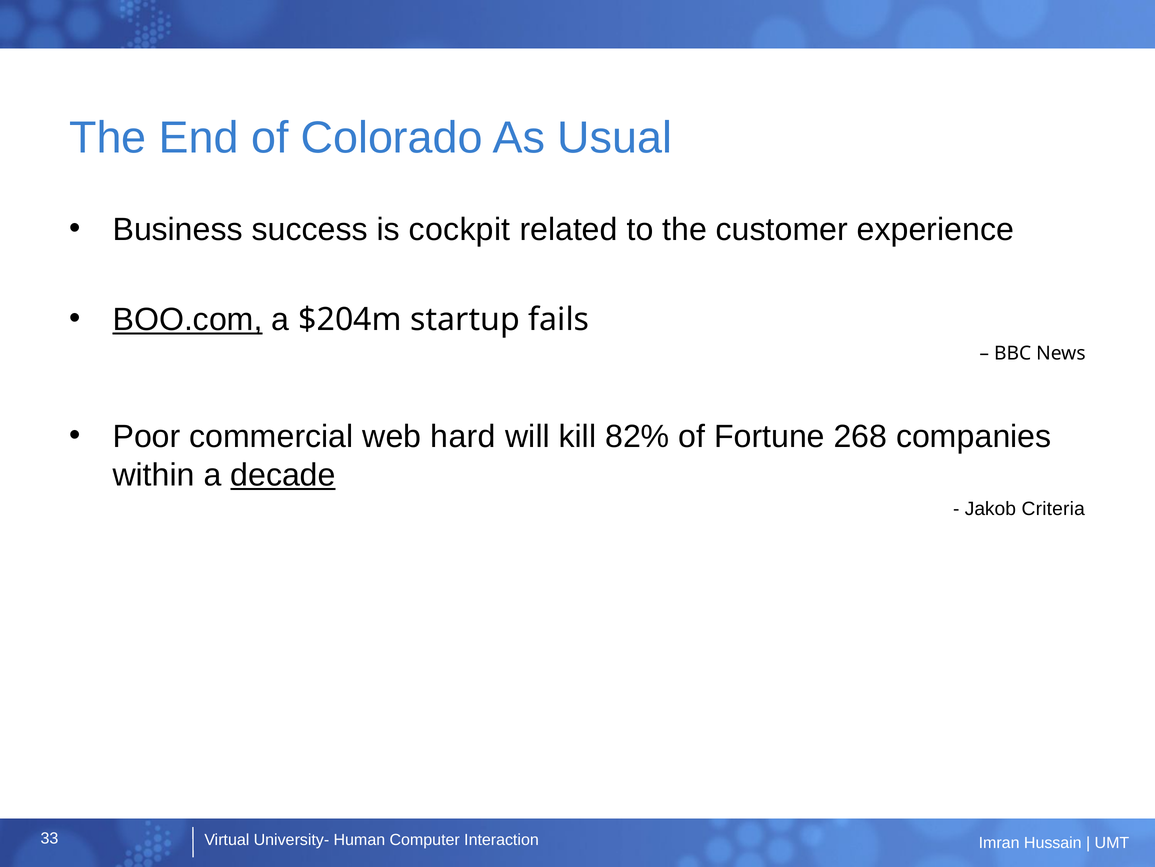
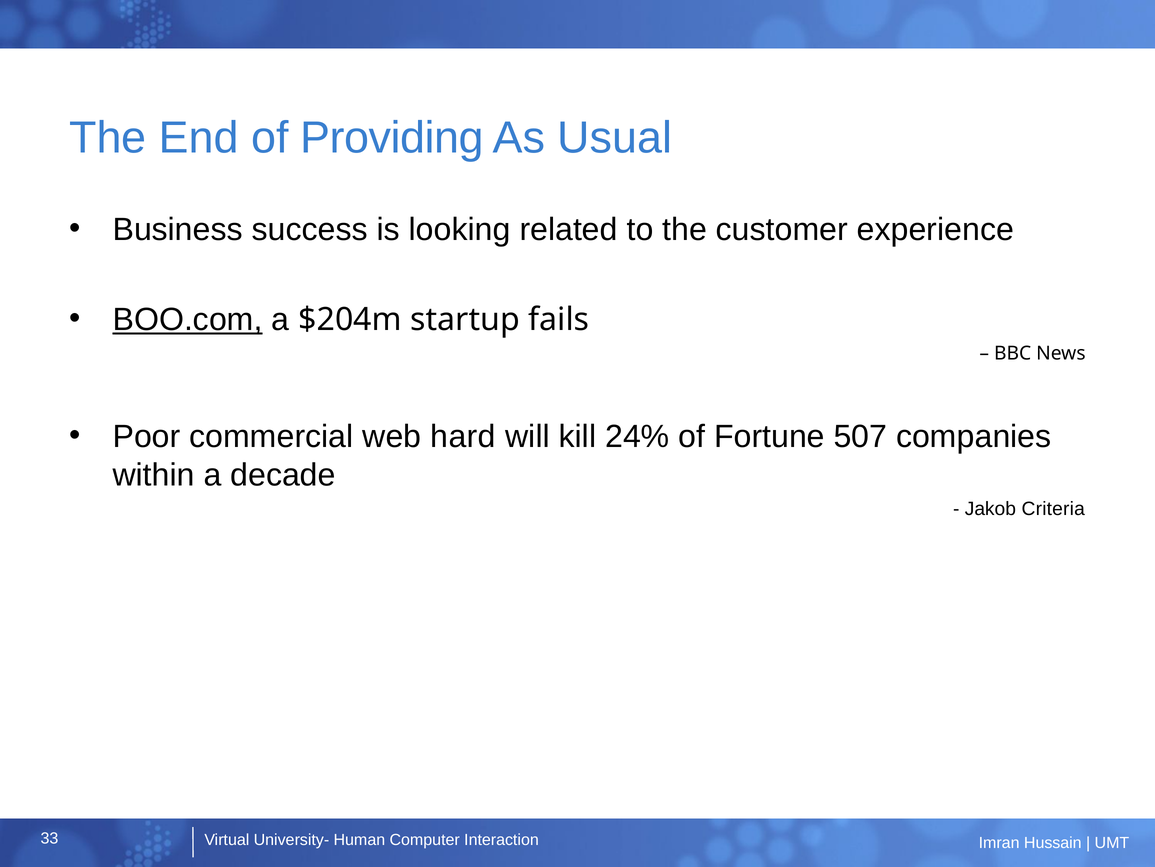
Colorado: Colorado -> Providing
cockpit: cockpit -> looking
82%: 82% -> 24%
268: 268 -> 507
decade underline: present -> none
